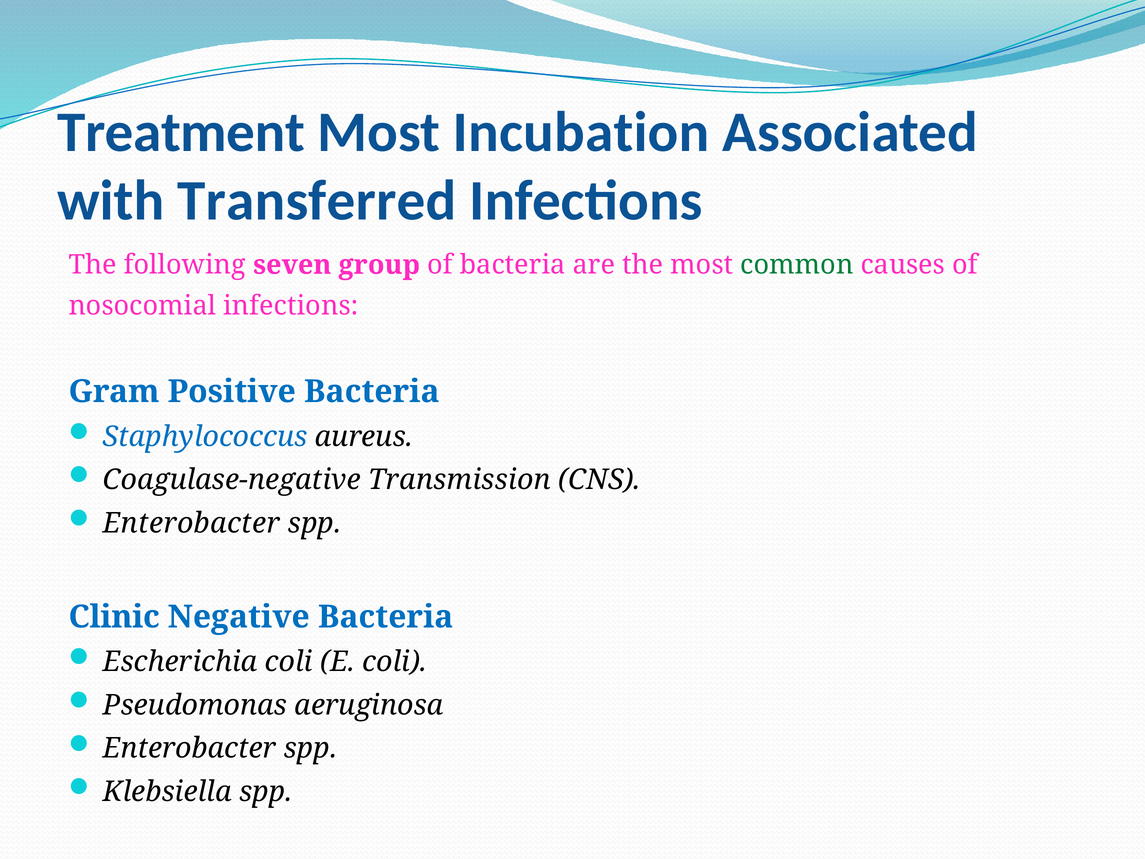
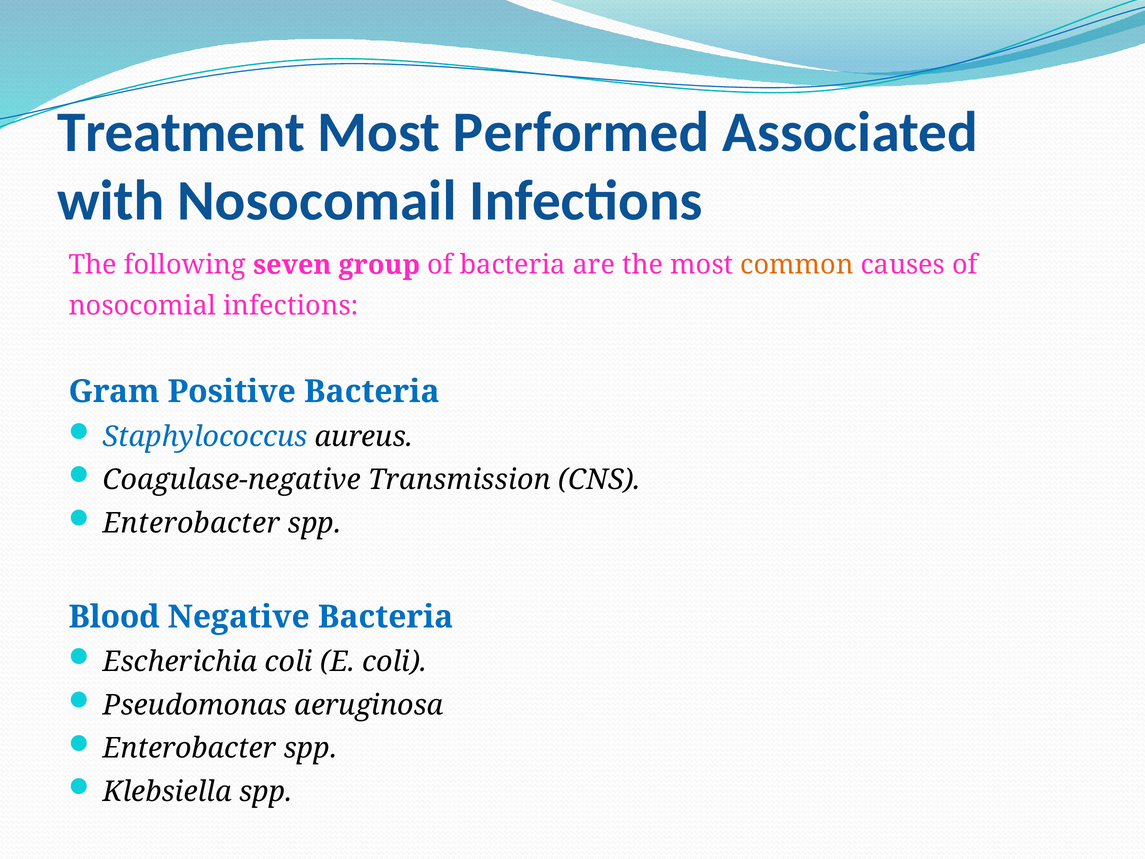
Incubation: Incubation -> Performed
Transferred: Transferred -> Nosocomail
common colour: green -> orange
Clinic: Clinic -> Blood
